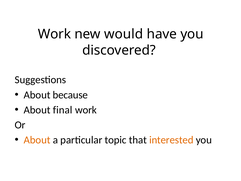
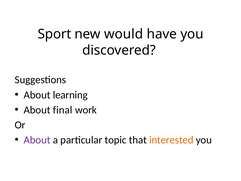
Work at (54, 34): Work -> Sport
because: because -> learning
About at (37, 140) colour: orange -> purple
